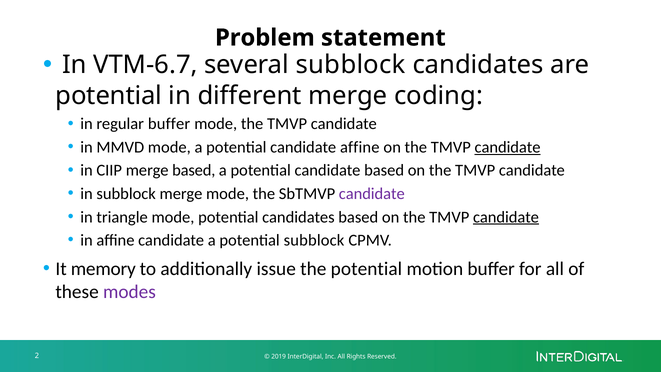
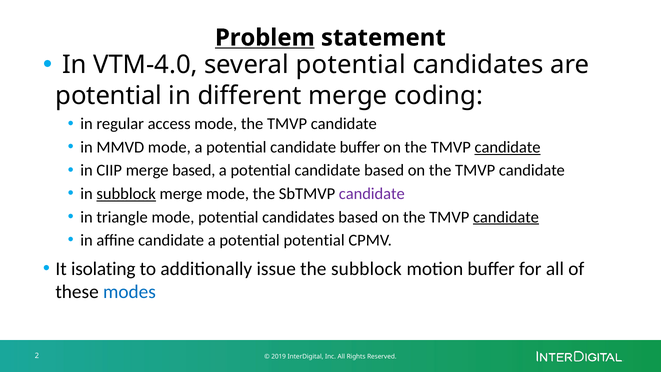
Problem underline: none -> present
VTM-6.7: VTM-6.7 -> VTM-4.0
several subblock: subblock -> potential
regular buffer: buffer -> access
candidate affine: affine -> buffer
subblock at (126, 194) underline: none -> present
potential subblock: subblock -> potential
memory: memory -> isolating
the potential: potential -> subblock
modes colour: purple -> blue
